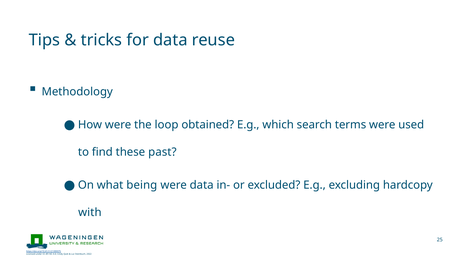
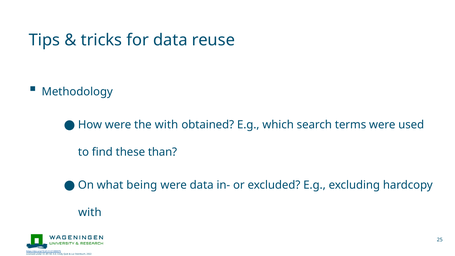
the loop: loop -> with
past: past -> than
